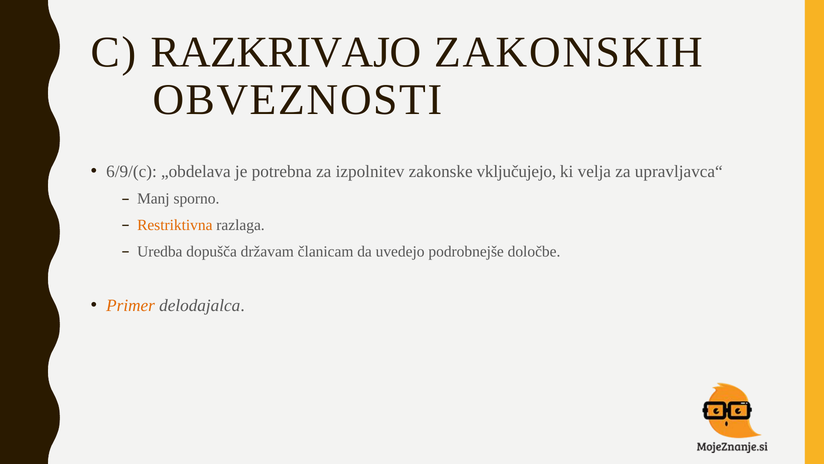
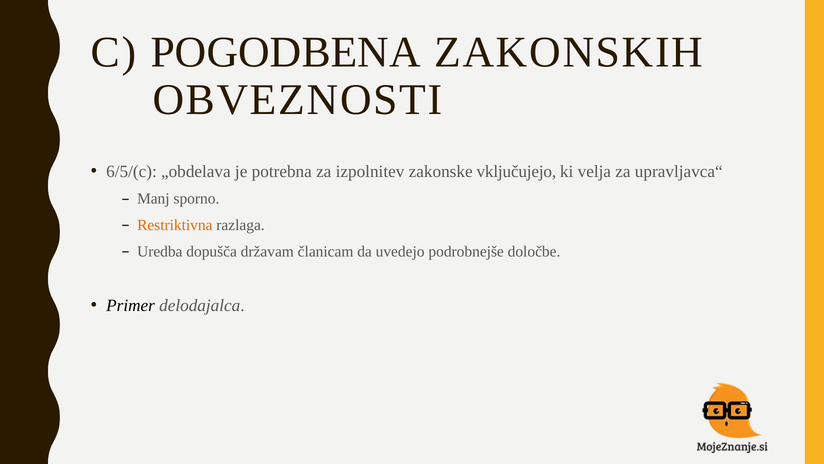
RAZKRIVAJO: RAZKRIVAJO -> POGODBENA
6/9/(c: 6/9/(c -> 6/5/(c
Primer colour: orange -> black
